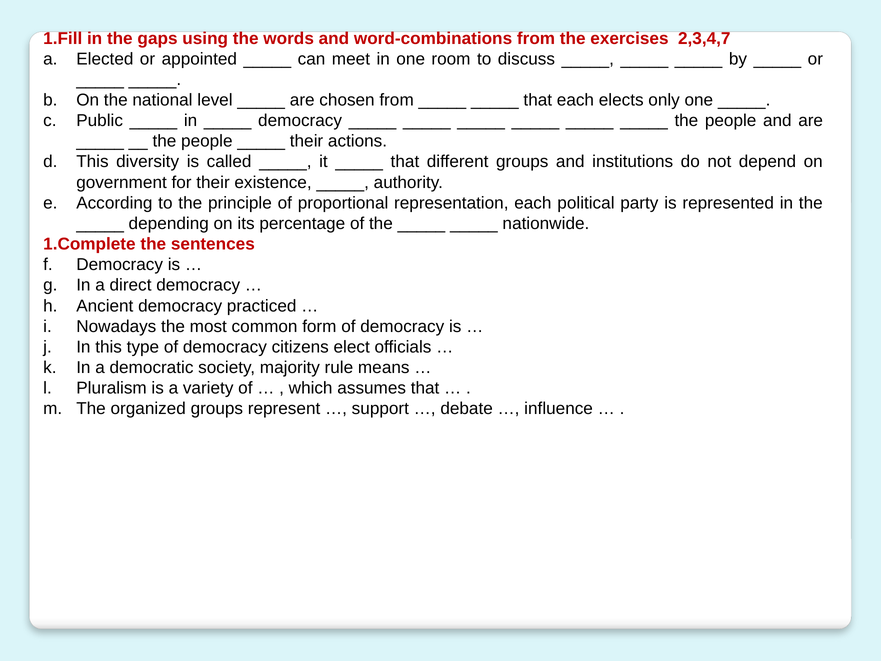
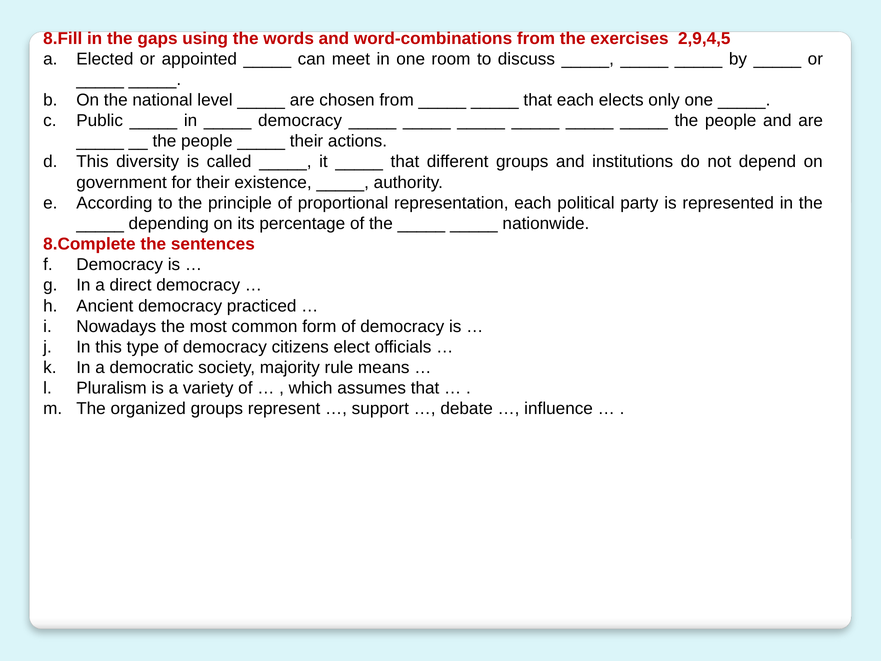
1.Fill: 1.Fill -> 8.Fill
2,3,4,7: 2,3,4,7 -> 2,9,4,5
1.Complete: 1.Complete -> 8.Complete
